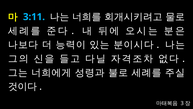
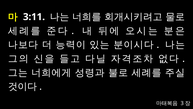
3:11 colour: light blue -> white
